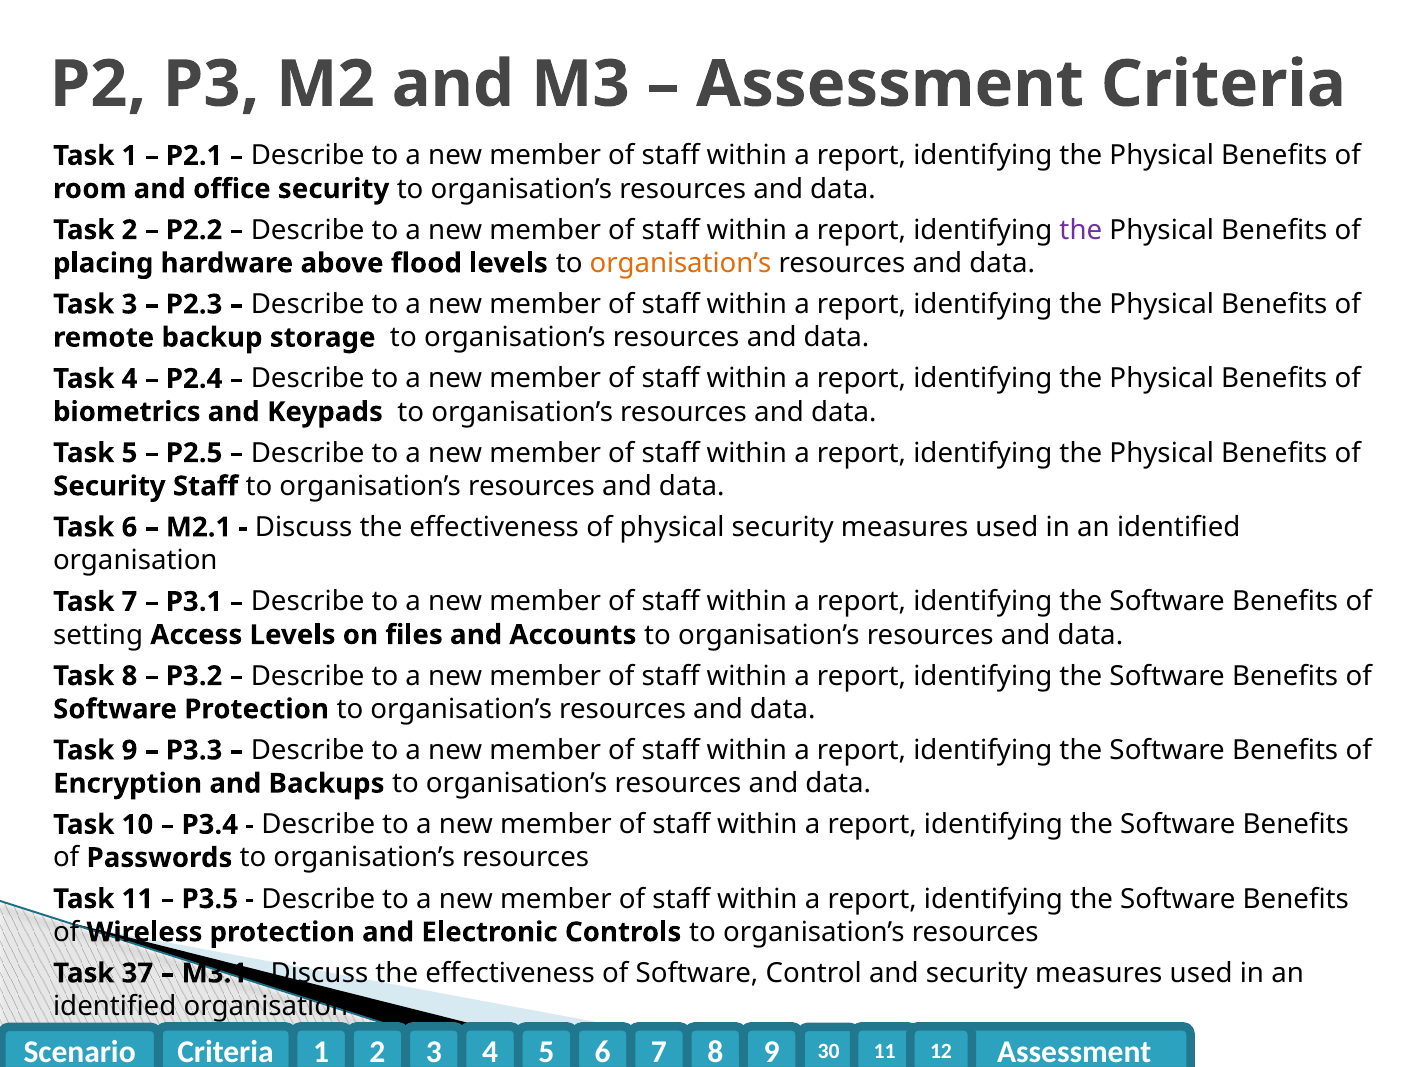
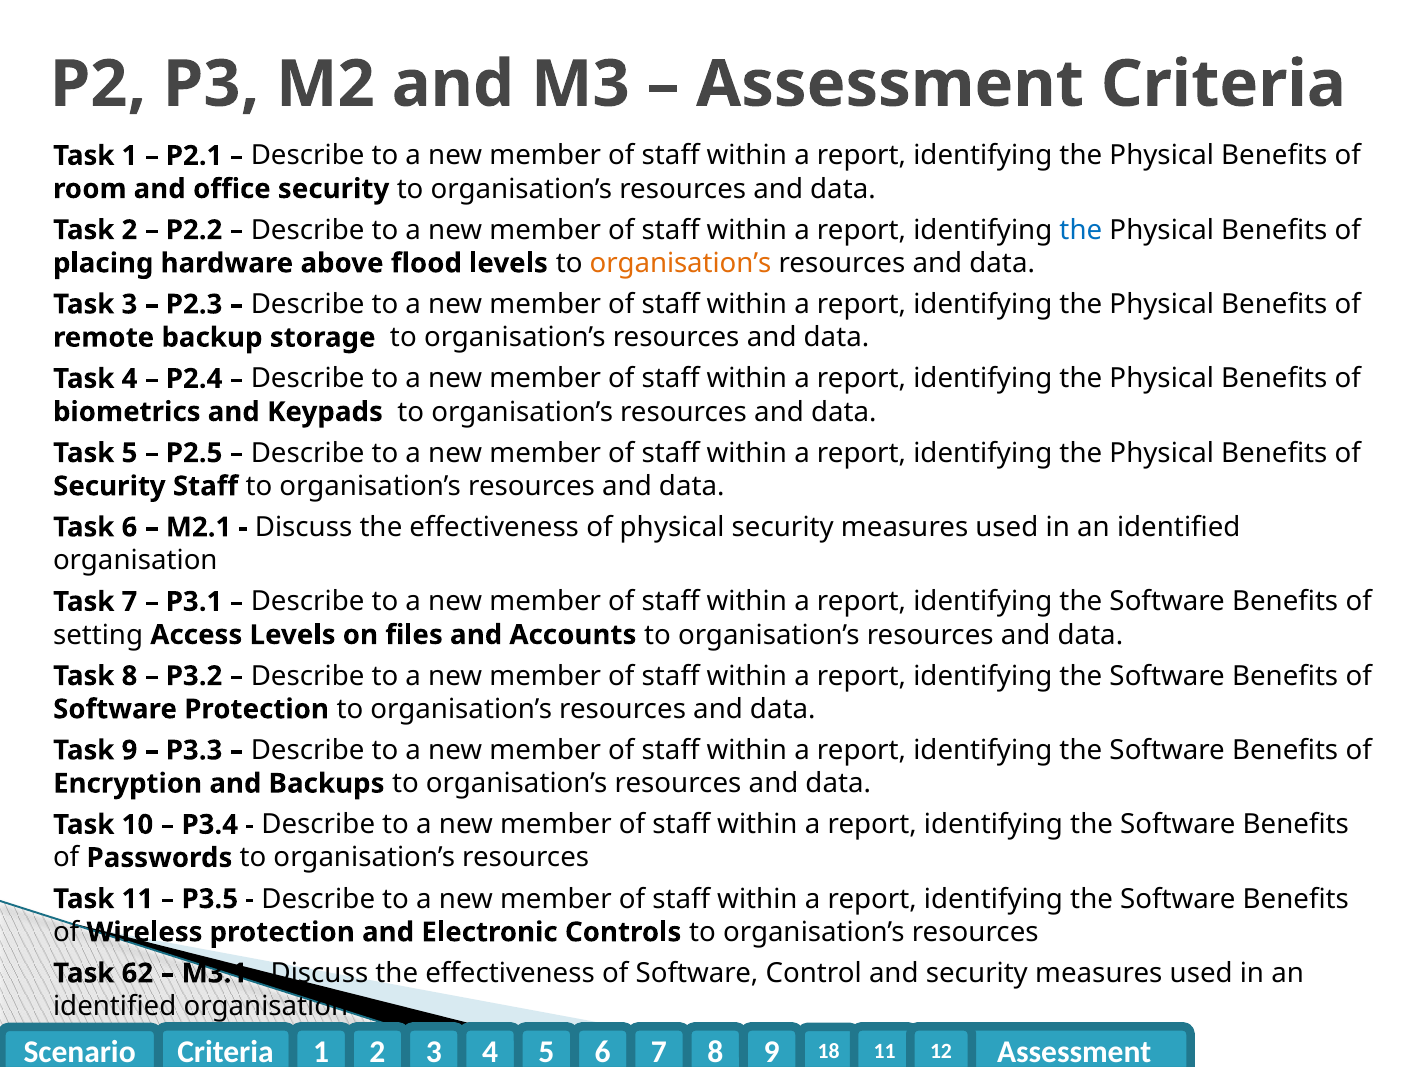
the at (1081, 230) colour: purple -> blue
37: 37 -> 62
30: 30 -> 18
